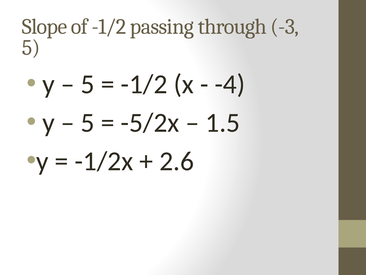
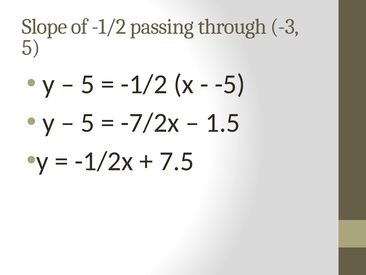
-4: -4 -> -5
-5/2x: -5/2x -> -7/2x
2.6: 2.6 -> 7.5
